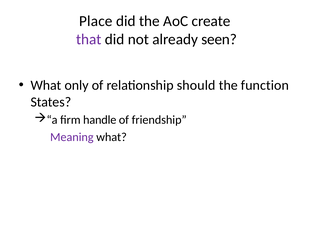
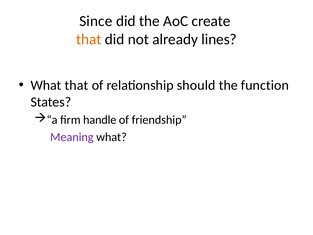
Place: Place -> Since
that at (89, 39) colour: purple -> orange
seen: seen -> lines
What only: only -> that
